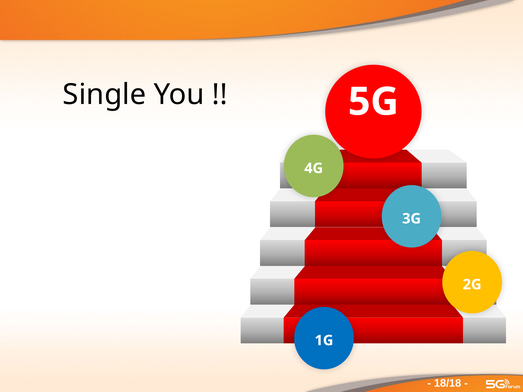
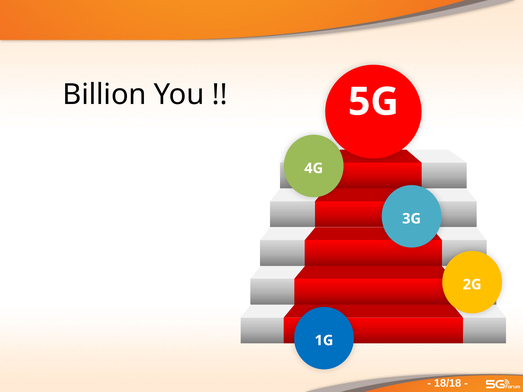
Single: Single -> Billion
